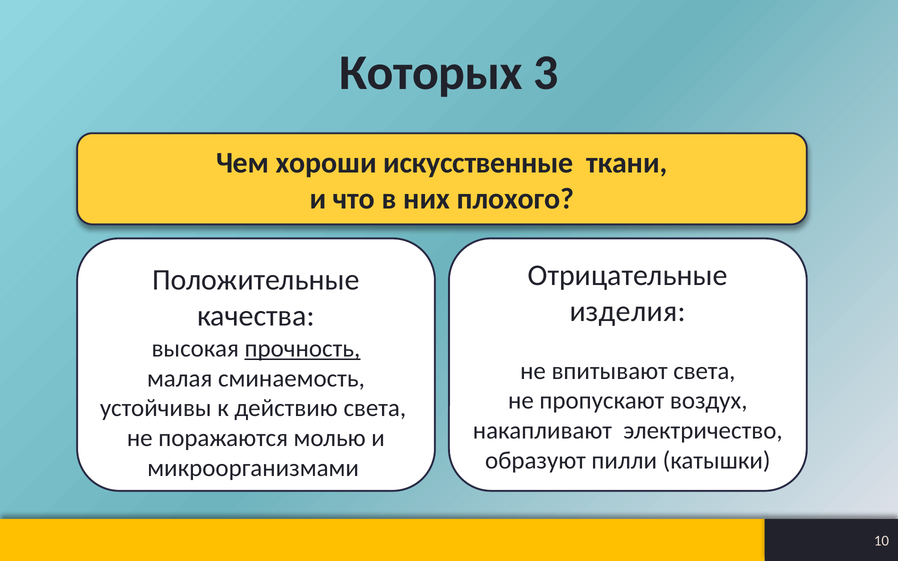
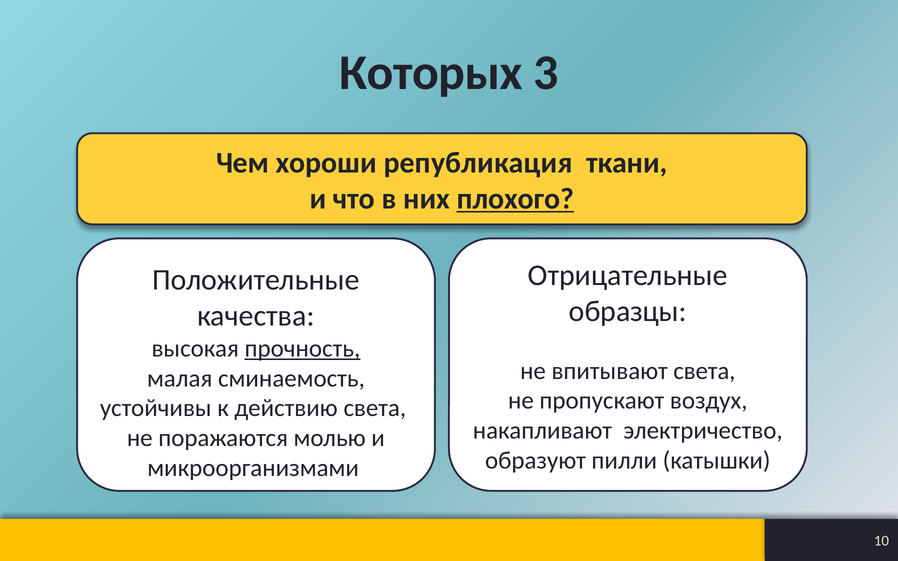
искусственные: искусственные -> републикация
плохого underline: none -> present
изделия: изделия -> образцы
